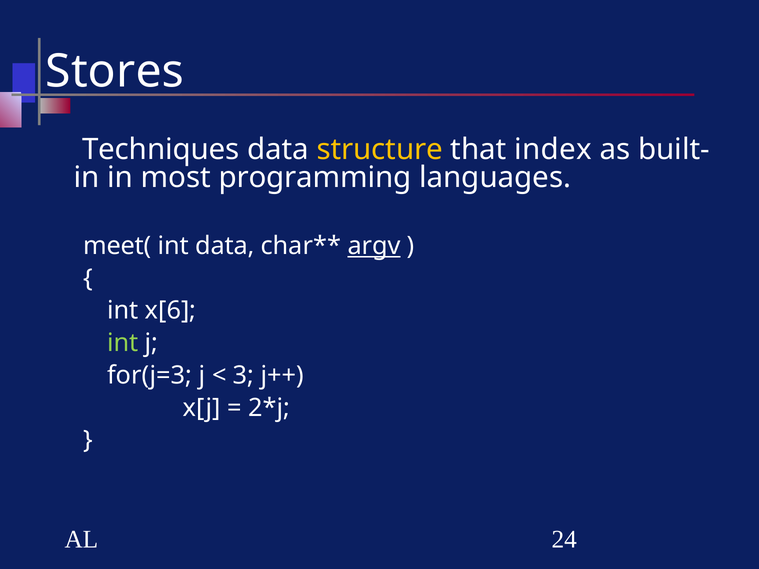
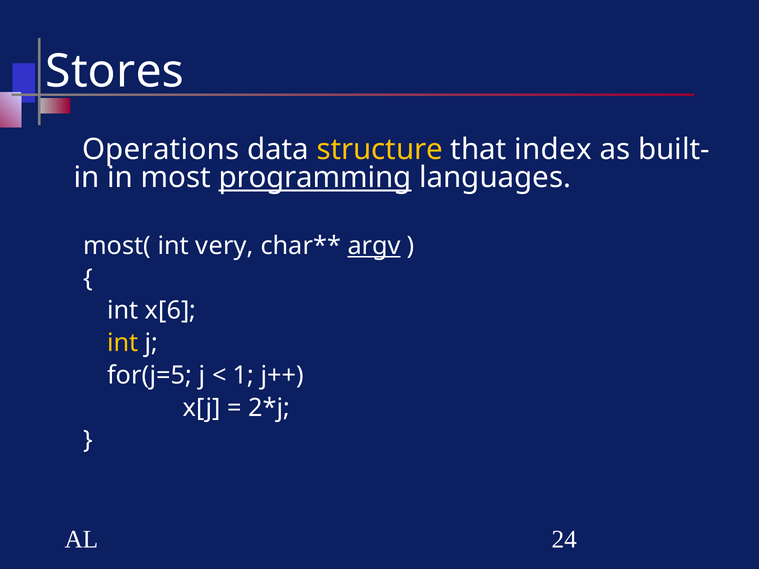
Techniques: Techniques -> Operations
programming underline: none -> present
meet(: meet( -> most(
int data: data -> very
int at (123, 343) colour: light green -> yellow
for(j=3: for(j=3 -> for(j=5
3: 3 -> 1
